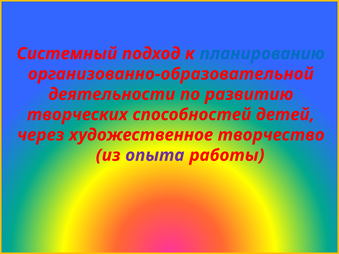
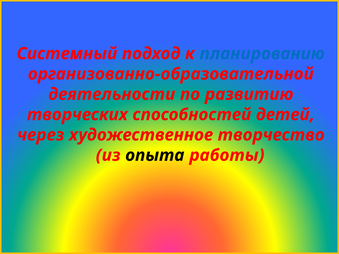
опыта colour: purple -> black
